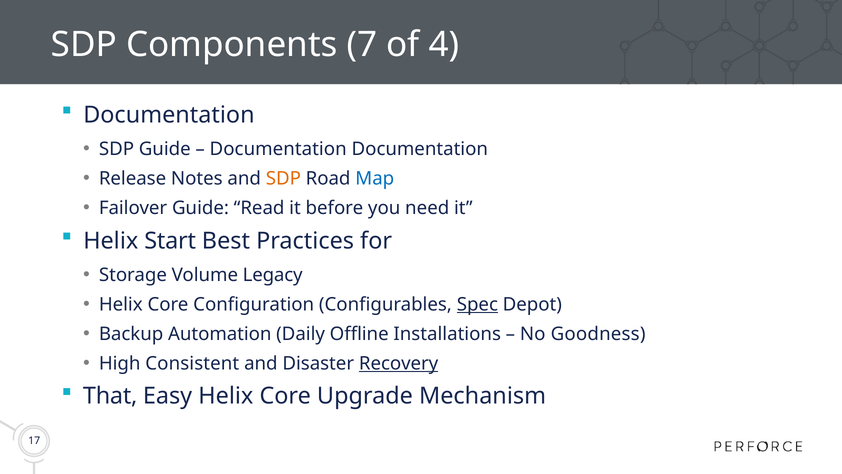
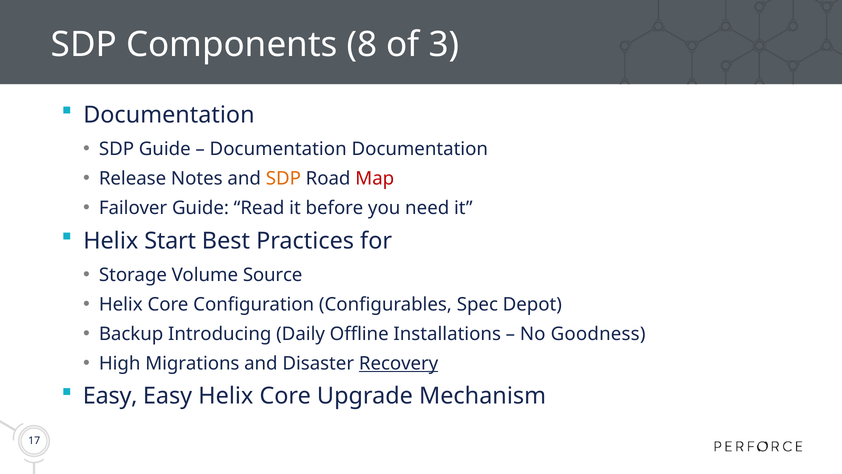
7: 7 -> 8
4: 4 -> 3
Map colour: blue -> red
Legacy: Legacy -> Source
Spec underline: present -> none
Automation: Automation -> Introducing
Consistent: Consistent -> Migrations
That at (110, 396): That -> Easy
